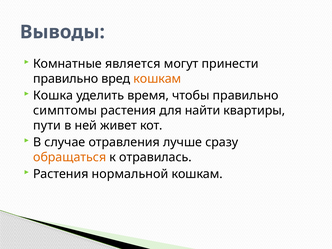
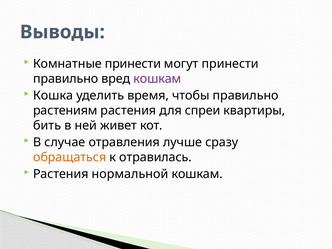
Комнатные является: является -> принести
кошкам at (157, 79) colour: orange -> purple
симптомы: симптомы -> растениям
найти: найти -> спреи
пути: пути -> бить
